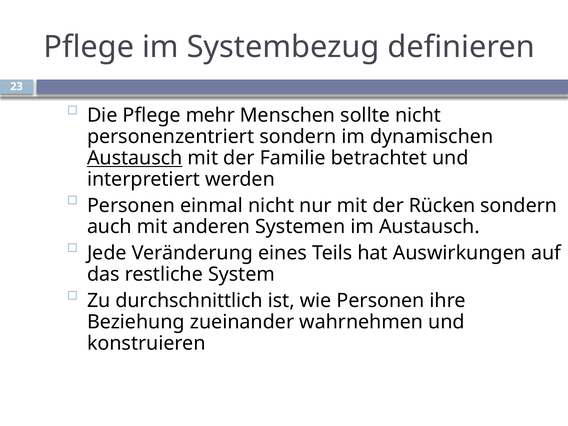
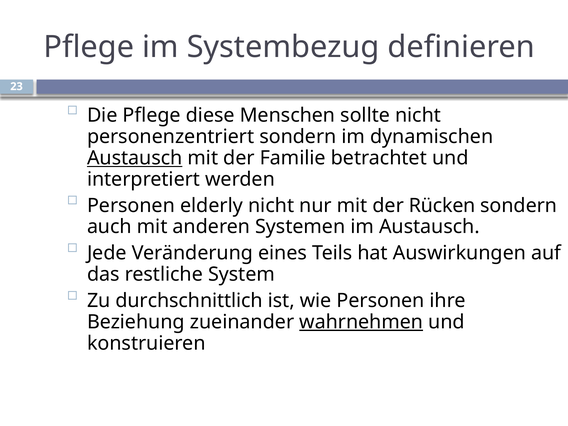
mehr: mehr -> diese
einmal: einmal -> elderly
wahrnehmen underline: none -> present
